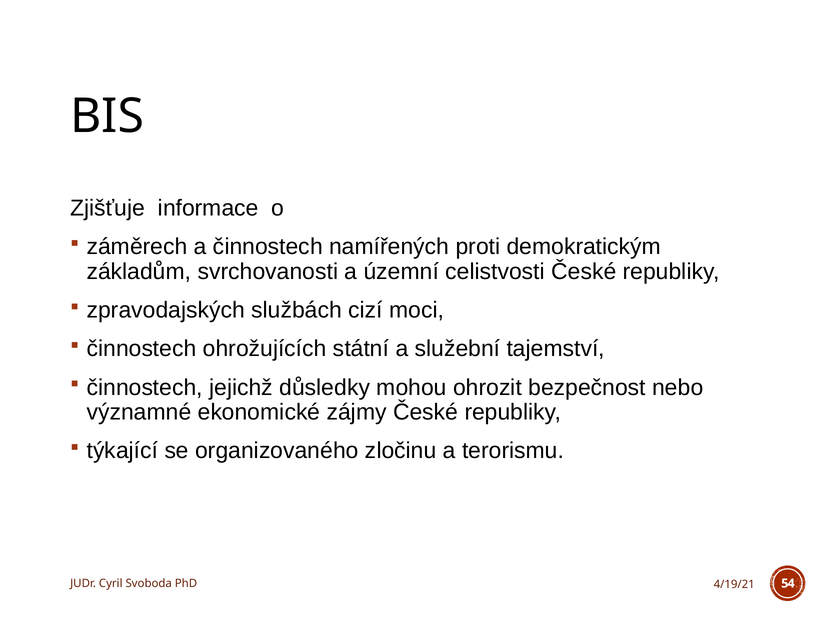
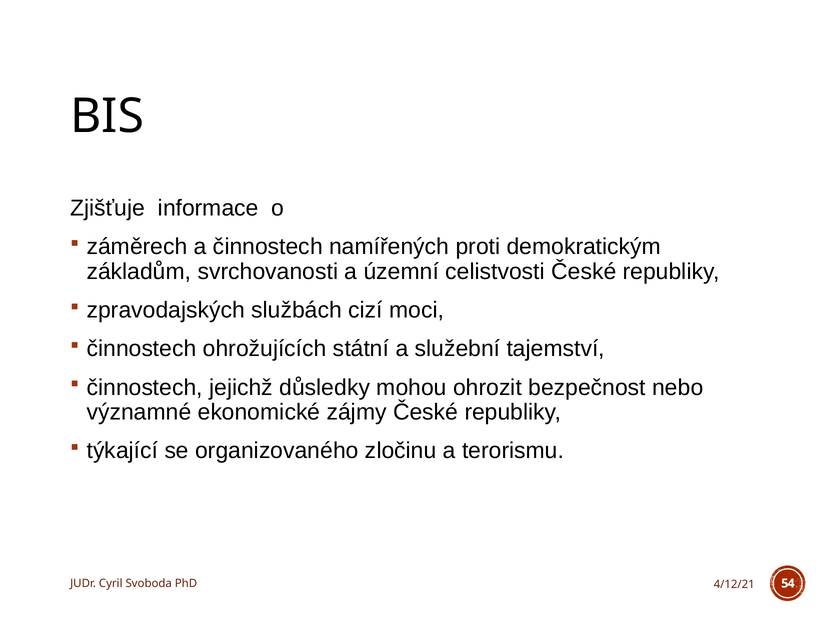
4/19/21: 4/19/21 -> 4/12/21
